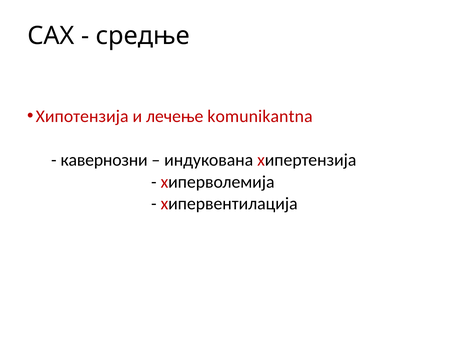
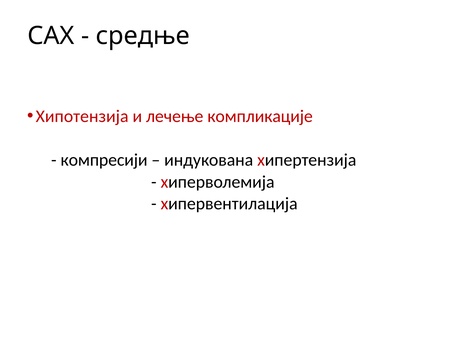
komunikantna: komunikantna -> компликације
кавернозни: кавернозни -> компресији
